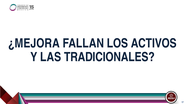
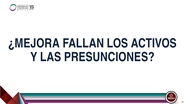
TRADICIONALES: TRADICIONALES -> PRESUNCIONES
